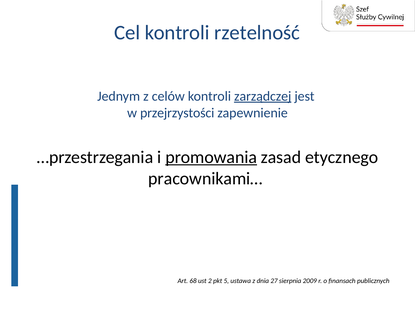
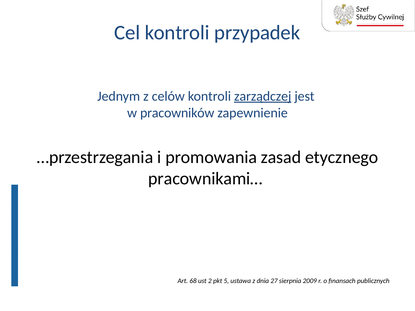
rzetelność: rzetelność -> przypadek
przejrzystości: przejrzystości -> pracowników
promowania underline: present -> none
